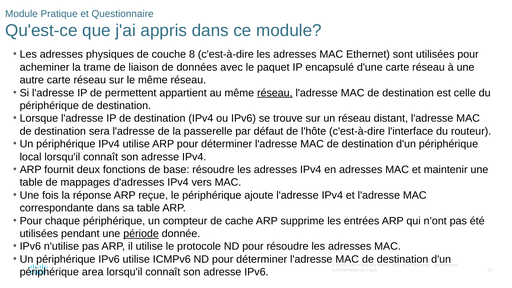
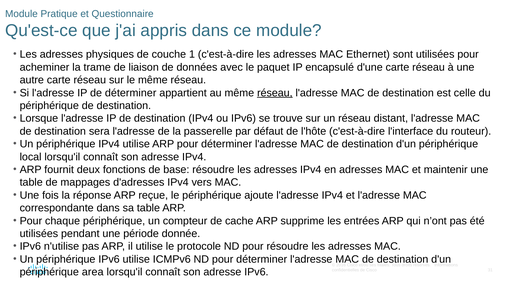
8: 8 -> 1
de permettent: permettent -> déterminer
période underline: present -> none
